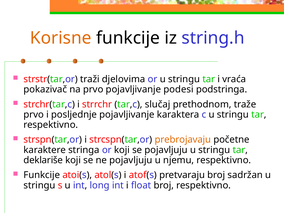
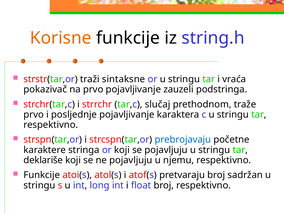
djelovima: djelovima -> sintaksne
podesi: podesi -> zauzeli
prebrojavaju colour: orange -> blue
